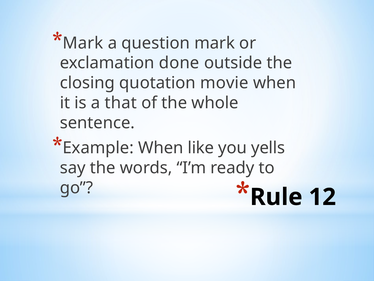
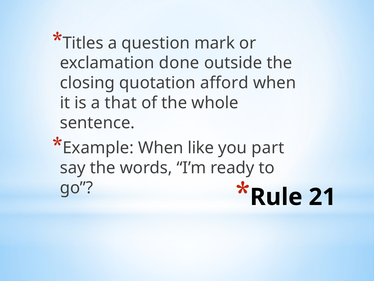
Mark at (83, 43): Mark -> Titles
movie: movie -> afford
yells: yells -> part
12: 12 -> 21
